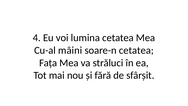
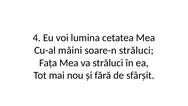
soare-n cetatea: cetatea -> străluci
